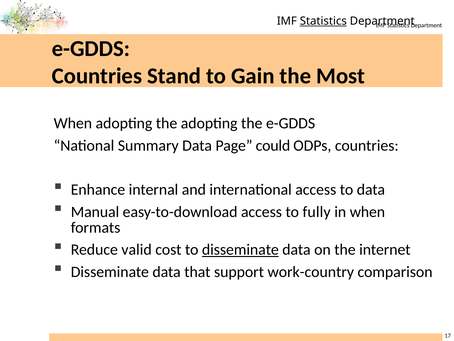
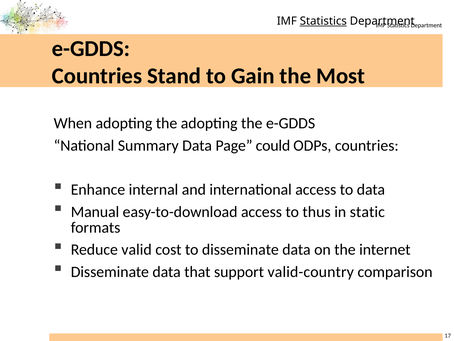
fully: fully -> thus
in when: when -> static
disseminate at (240, 249) underline: present -> none
work-country: work-country -> valid-country
